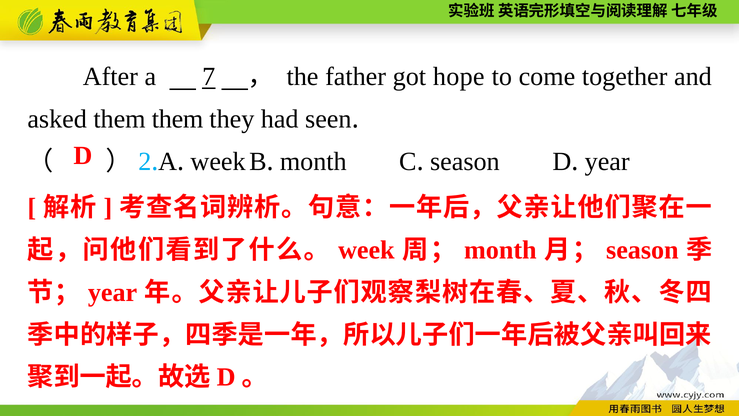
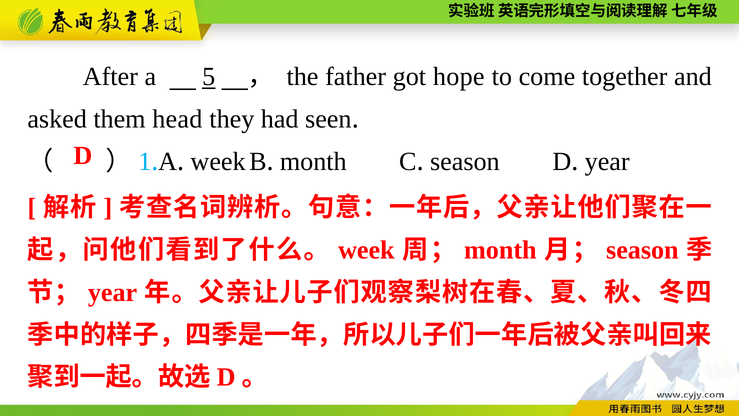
7: 7 -> 5
them them: them -> head
2: 2 -> 1
